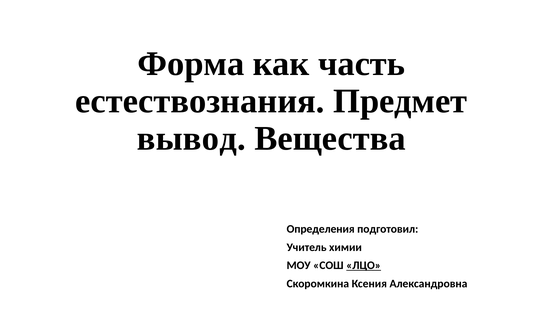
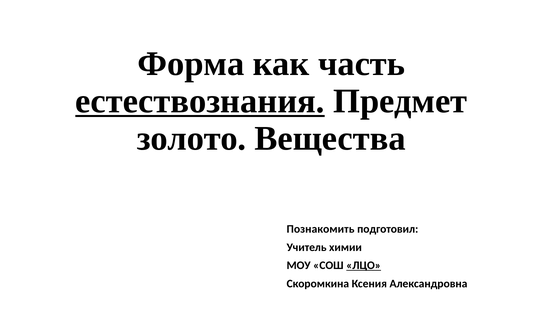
естествознания underline: none -> present
вывод: вывод -> золото
Определения: Определения -> Познакомить
